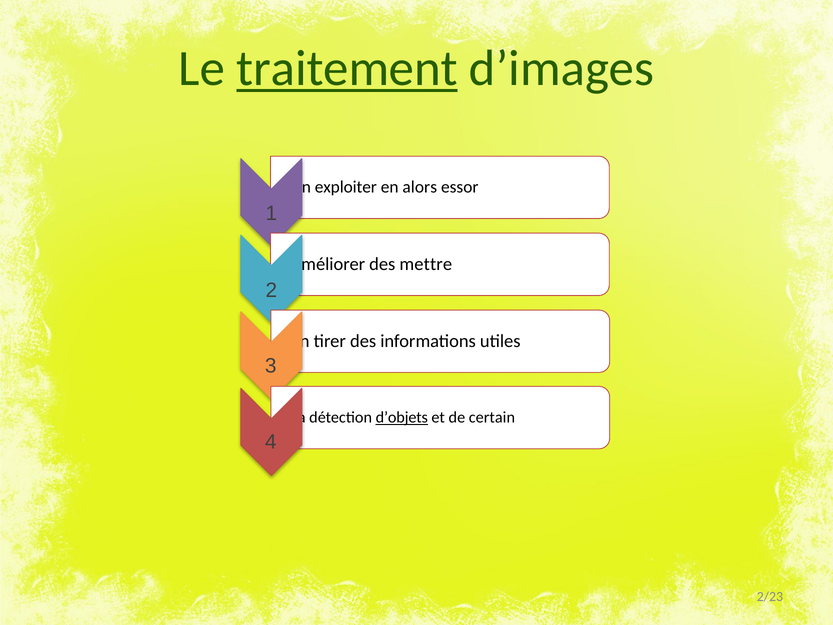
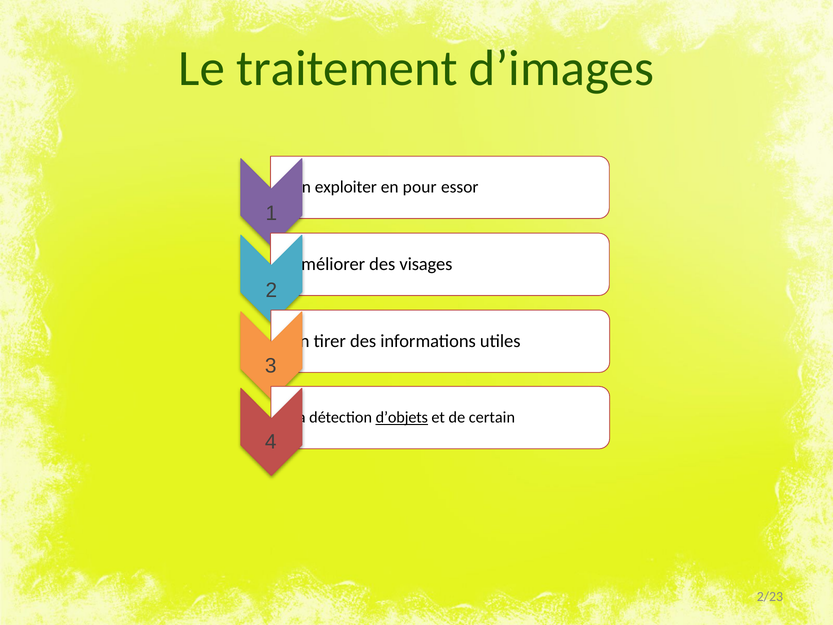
traitement underline: present -> none
alors: alors -> pour
mettre: mettre -> visages
